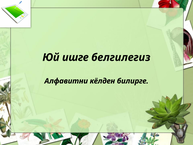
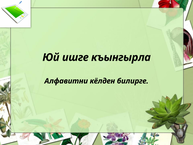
белгилегиз: белгилегиз -> къынгырла
